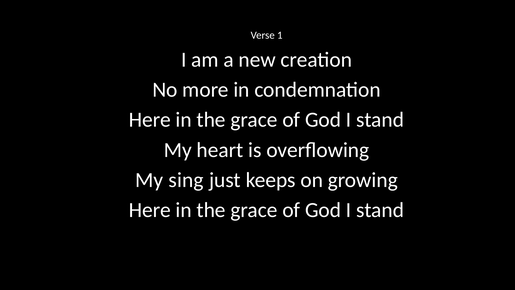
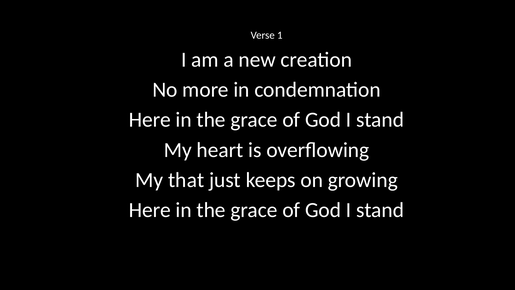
sing: sing -> that
